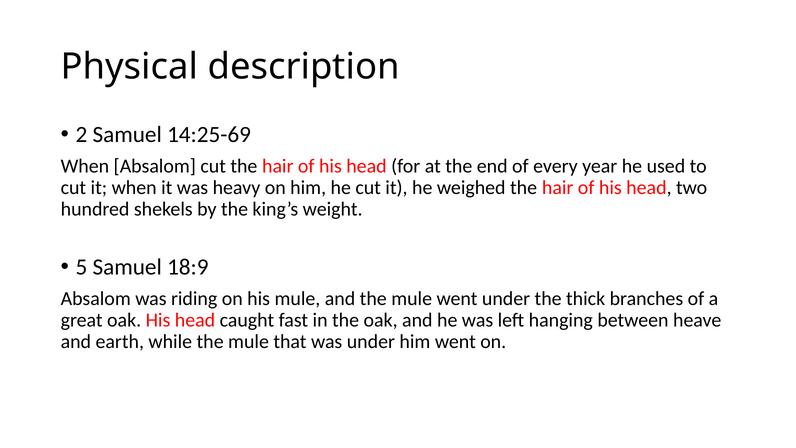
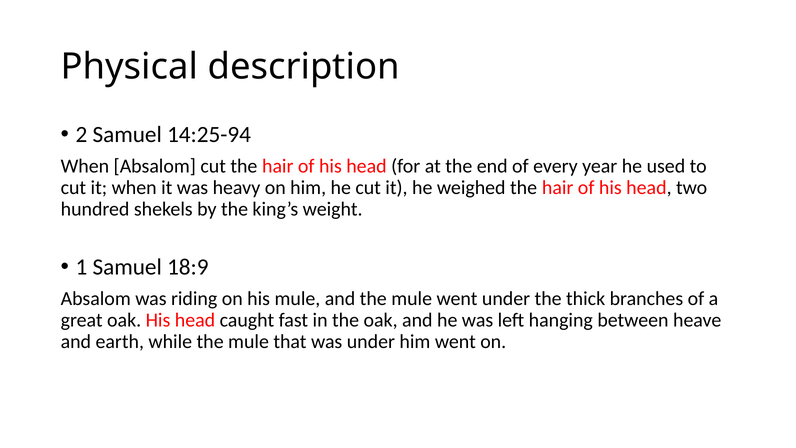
14:25-69: 14:25-69 -> 14:25-94
5: 5 -> 1
